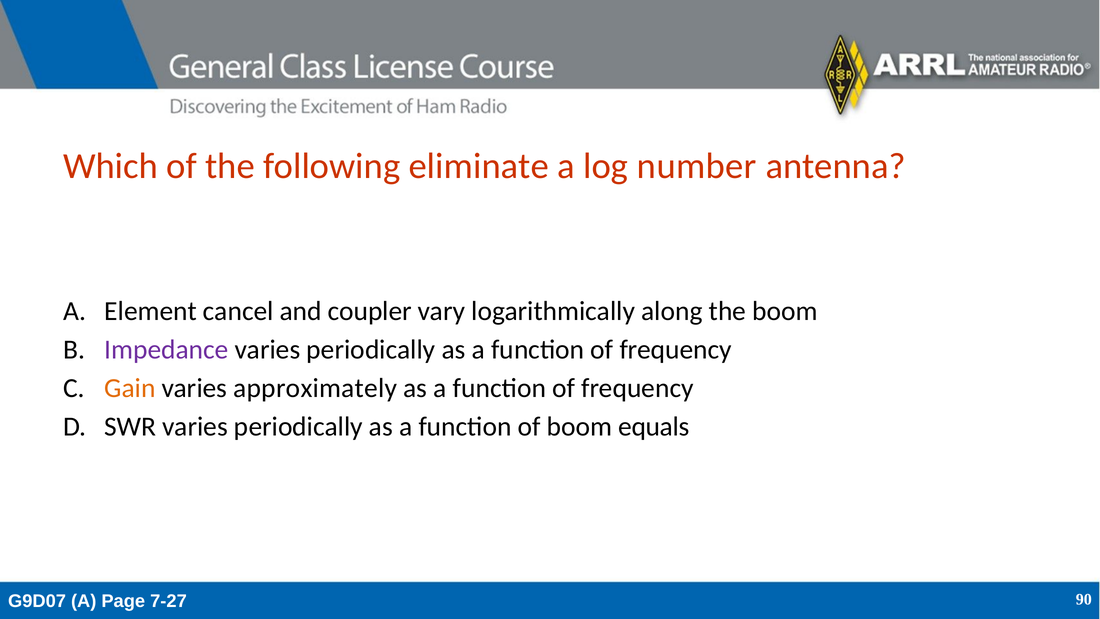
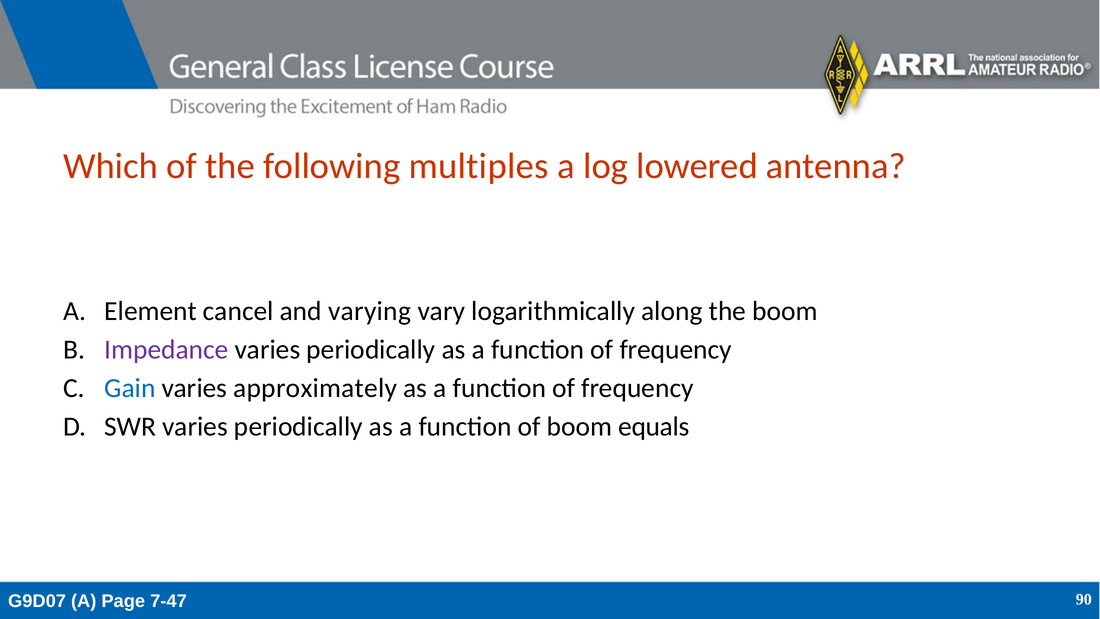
eliminate: eliminate -> multiples
number: number -> lowered
coupler: coupler -> varying
Gain colour: orange -> blue
7-27: 7-27 -> 7-47
